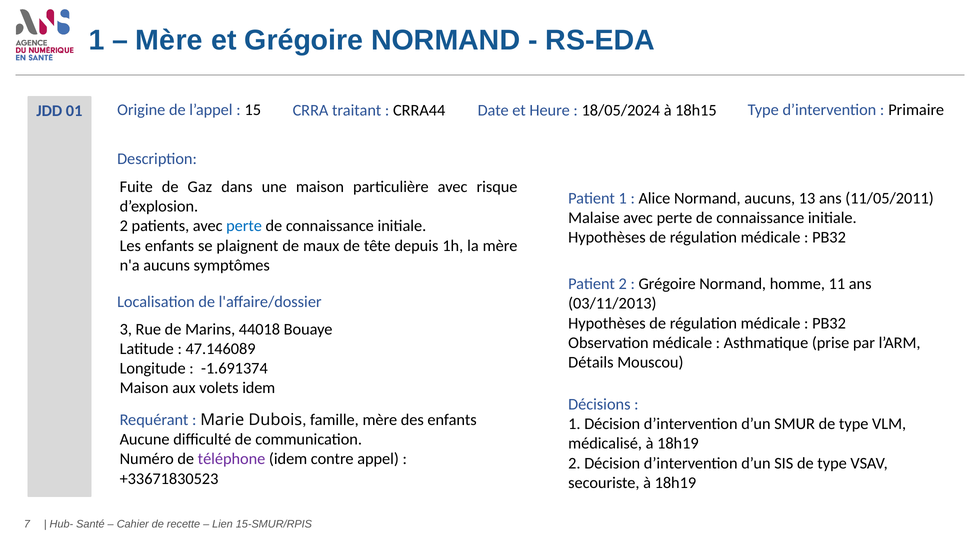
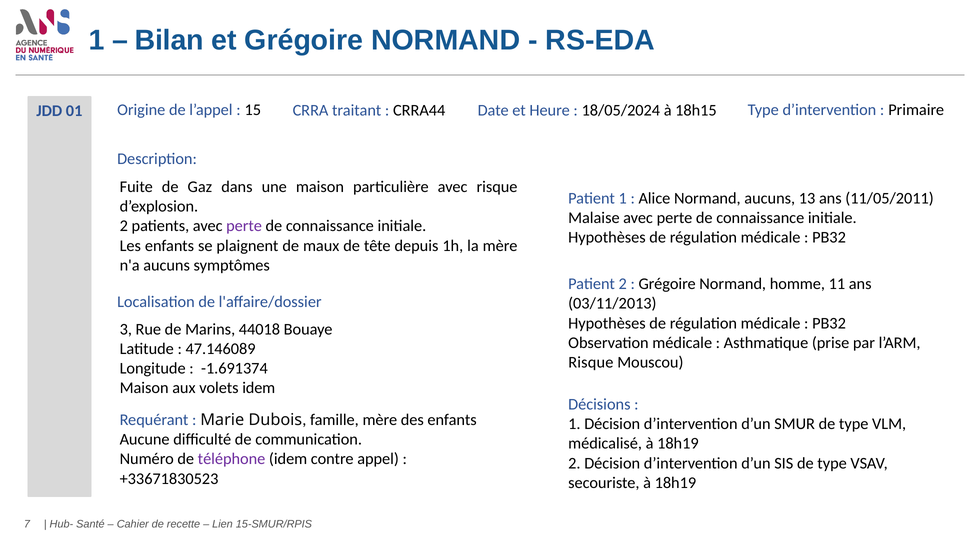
Mère at (169, 40): Mère -> Bilan
perte at (244, 226) colour: blue -> purple
Détails at (591, 362): Détails -> Risque
